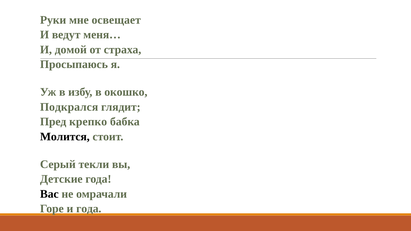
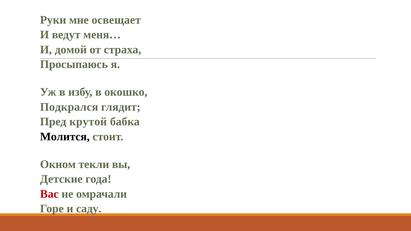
крепко: крепко -> крутой
Серый: Серый -> Окном
Вас colour: black -> red
и года: года -> саду
